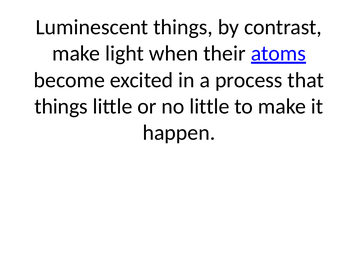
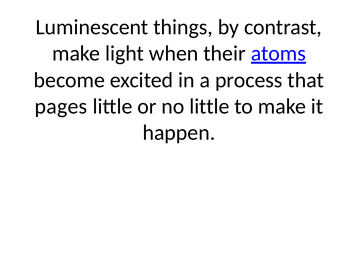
things at (61, 107): things -> pages
